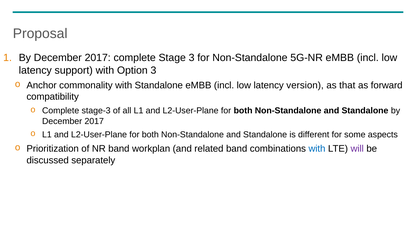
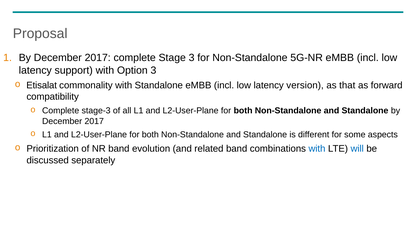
Anchor: Anchor -> Etisalat
workplan: workplan -> evolution
will colour: purple -> blue
